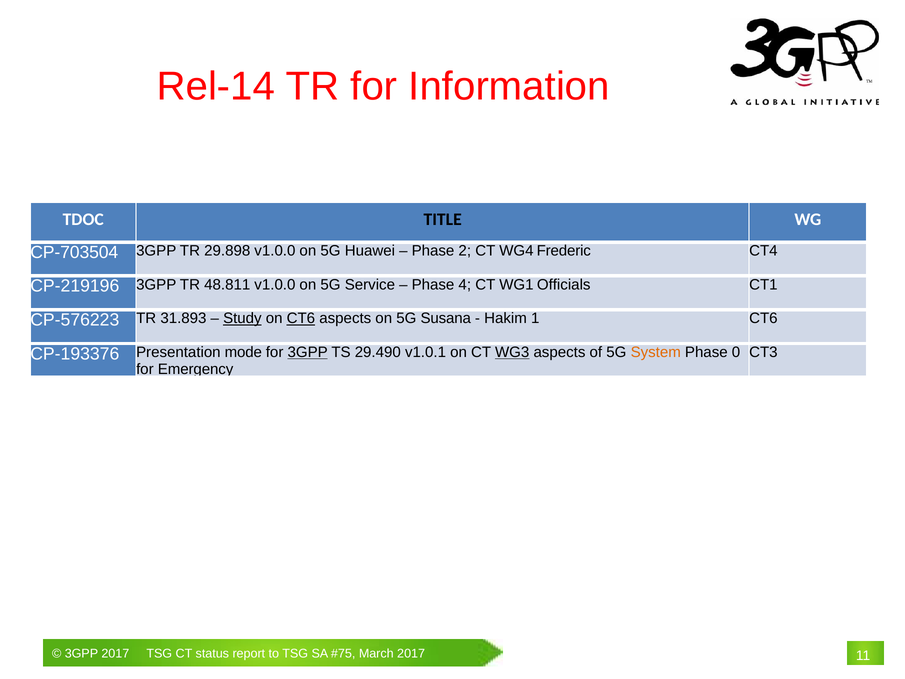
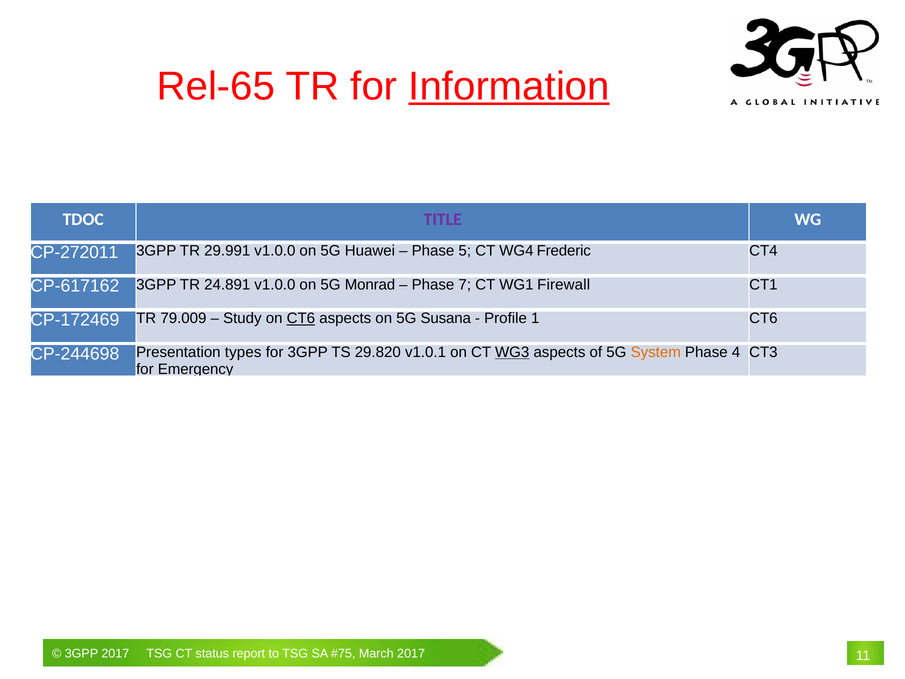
Rel-14: Rel-14 -> Rel-65
Information underline: none -> present
TITLE colour: black -> purple
CP-703504: CP-703504 -> CP-272011
29.898: 29.898 -> 29.991
2: 2 -> 5
CP-219196: CP-219196 -> CP-617162
48.811: 48.811 -> 24.891
Service: Service -> Monrad
4: 4 -> 7
Officials: Officials -> Firewall
CP-576223: CP-576223 -> CP-172469
31.893: 31.893 -> 79.009
Study underline: present -> none
Hakim: Hakim -> Profile
CP-193376: CP-193376 -> CP-244698
mode: mode -> types
3GPP at (308, 352) underline: present -> none
29.490: 29.490 -> 29.820
0: 0 -> 4
